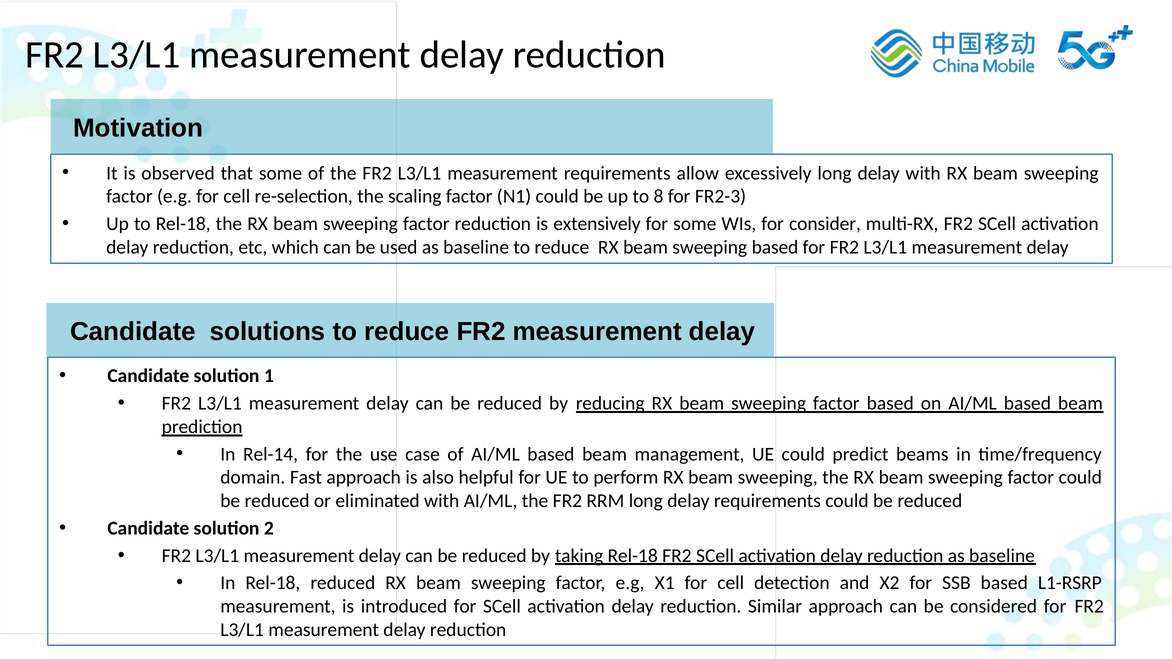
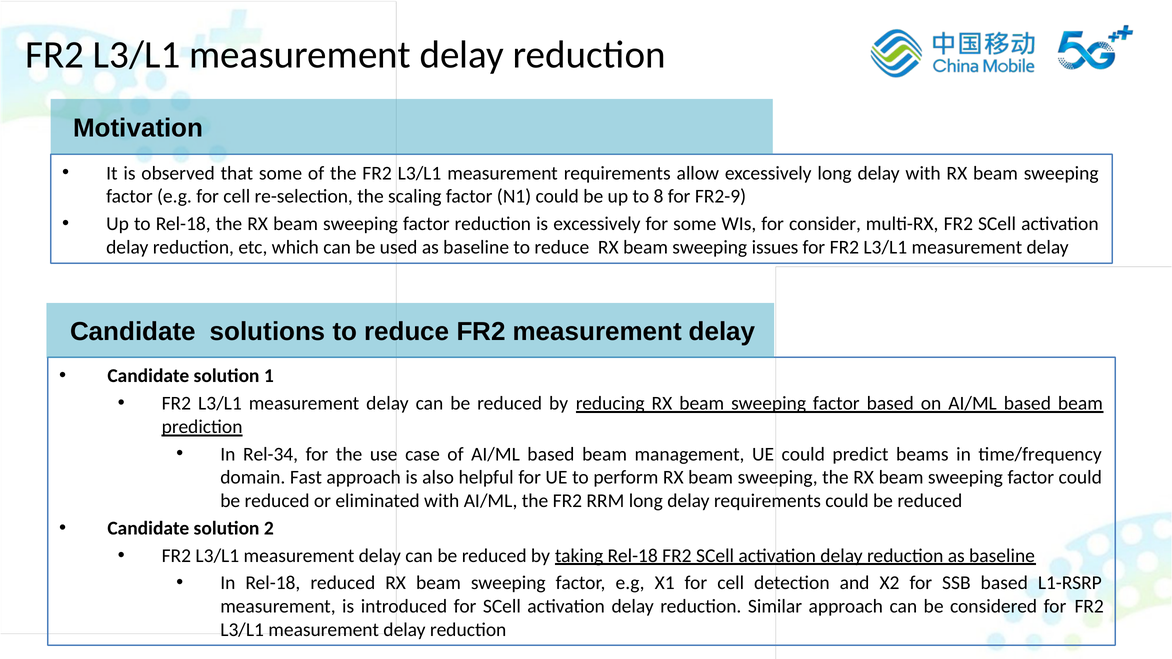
FR2-3: FR2-3 -> FR2-9
is extensively: extensively -> excessively
sweeping based: based -> issues
Rel-14: Rel-14 -> Rel-34
